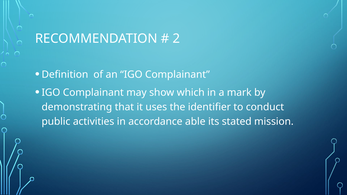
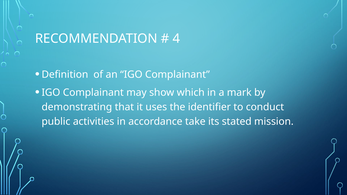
2: 2 -> 4
able: able -> take
